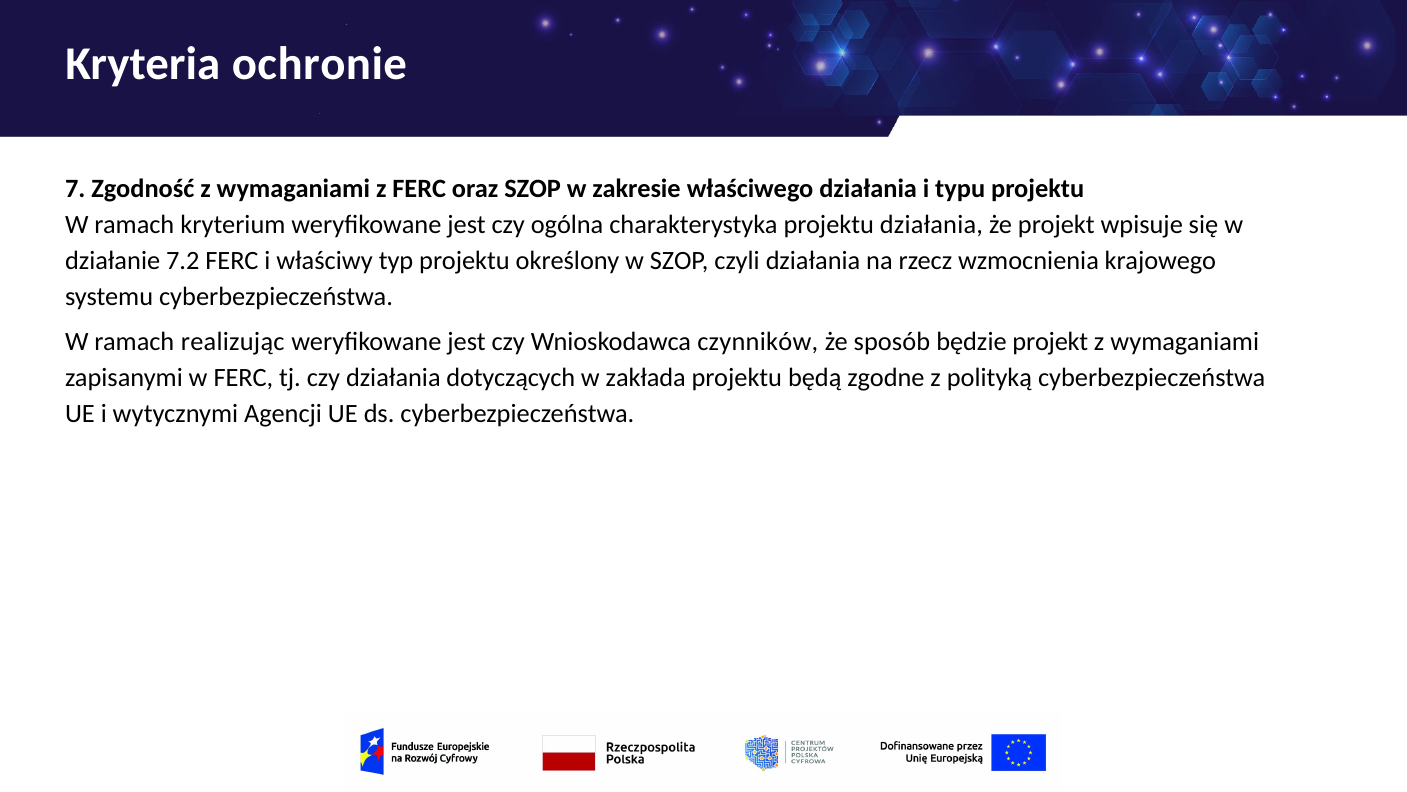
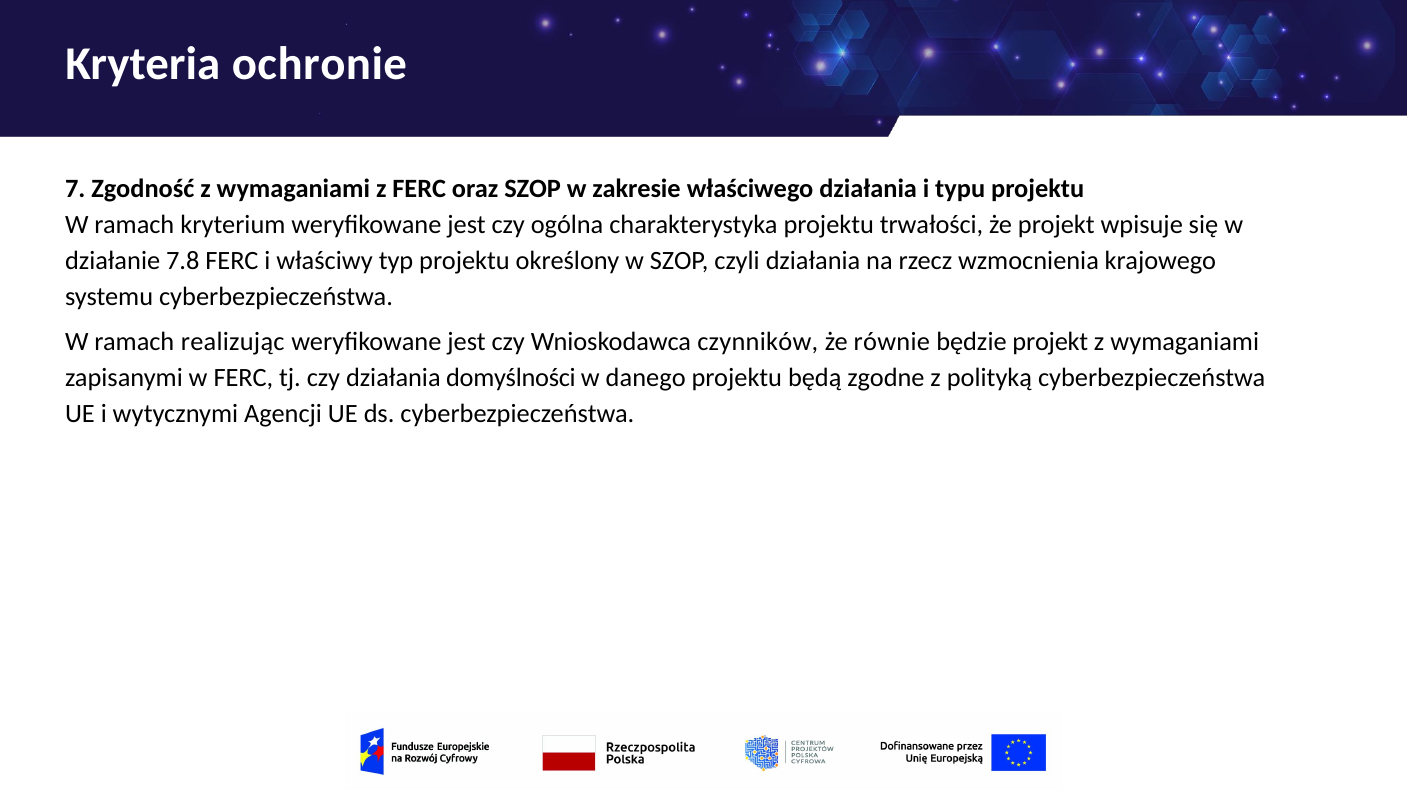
projektu działania: działania -> trwałości
7.2: 7.2 -> 7.8
sposób: sposób -> równie
dotyczących: dotyczących -> domyślności
zakłada: zakłada -> danego
